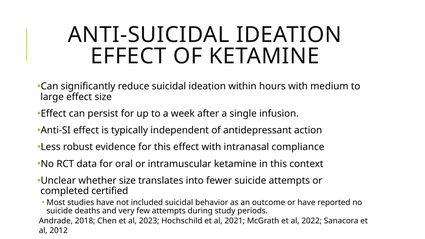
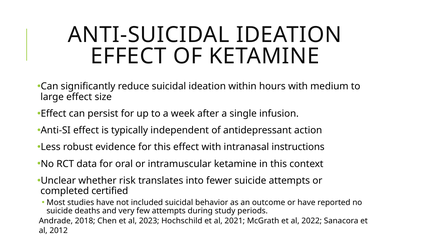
compliance: compliance -> instructions
whether size: size -> risk
